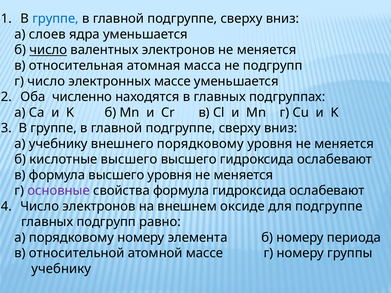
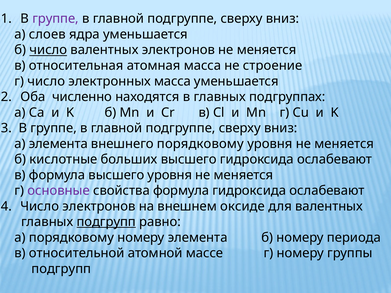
группе at (55, 19) colour: blue -> purple
не подгрупп: подгрупп -> строение
электронных массе: массе -> масса
а учебнику: учебнику -> элемента
кислотные высшего: высшего -> больших
для подгруппе: подгруппе -> валентных
подгрупп at (106, 222) underline: none -> present
учебнику at (61, 269): учебнику -> подгрупп
